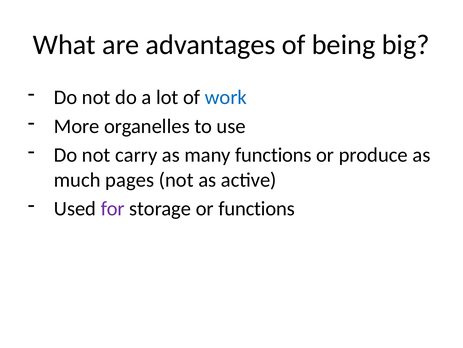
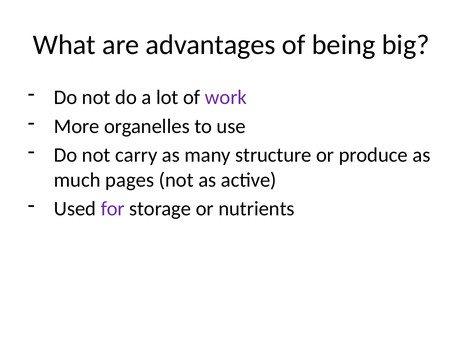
work colour: blue -> purple
many functions: functions -> structure
or functions: functions -> nutrients
